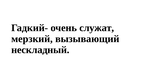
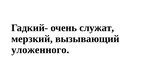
нескладный: нескладный -> уложенного
